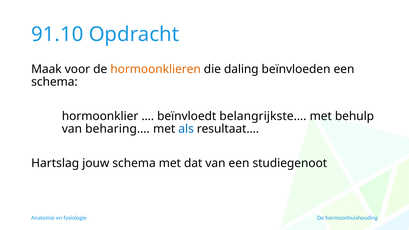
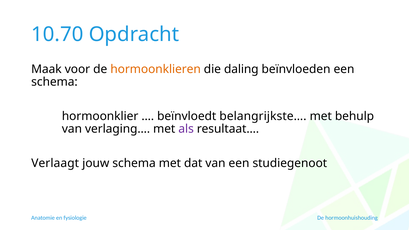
91.10: 91.10 -> 10.70
beharing…: beharing… -> verlaging…
als colour: blue -> purple
Hartslag: Hartslag -> Verlaagt
